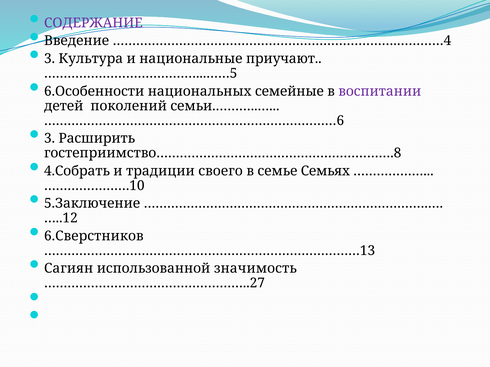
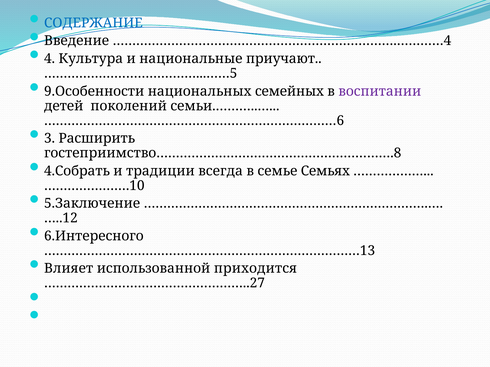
СОДЕРЖАНИЕ colour: purple -> blue
3 at (50, 59): 3 -> 4
6.Особенности: 6.Особенности -> 9.Особенности
семейные: семейные -> семейных
своего: своего -> всегда
6.Сверстников: 6.Сверстников -> 6.Интересного
Сагиян: Сагиян -> Влияет
значимость: значимость -> приходится
